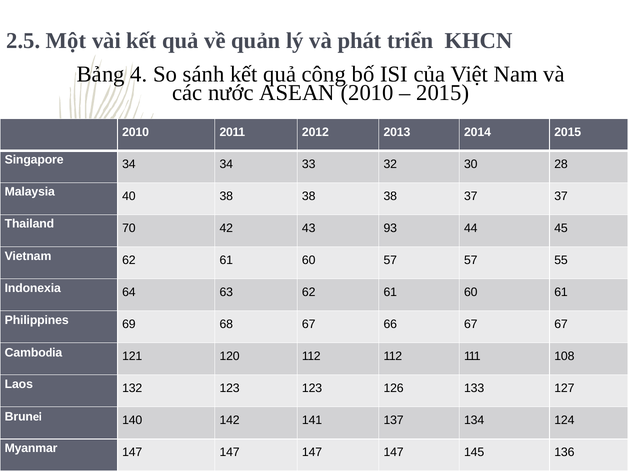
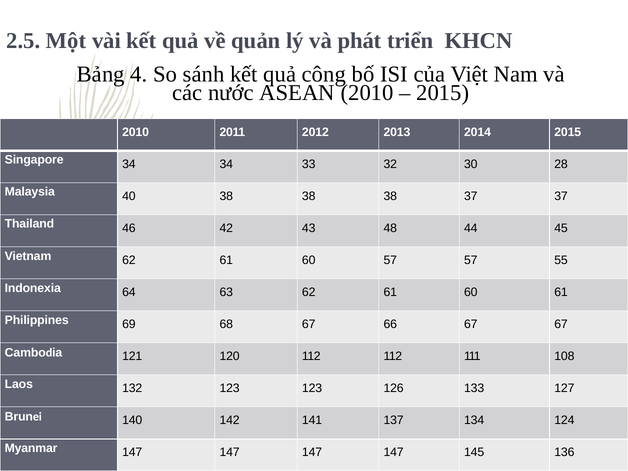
70: 70 -> 46
93: 93 -> 48
